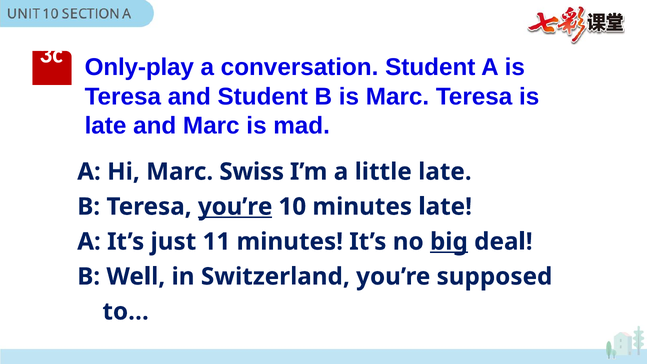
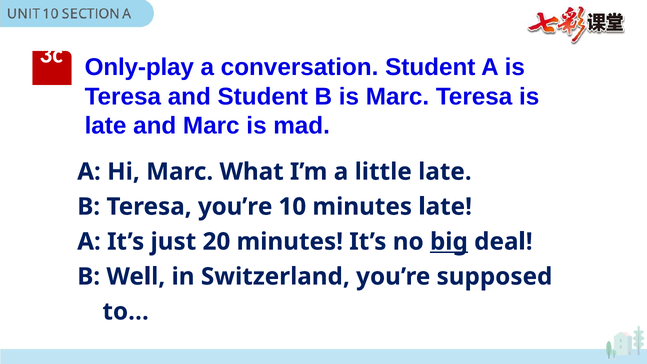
Swiss: Swiss -> What
you’re at (235, 207) underline: present -> none
11: 11 -> 20
